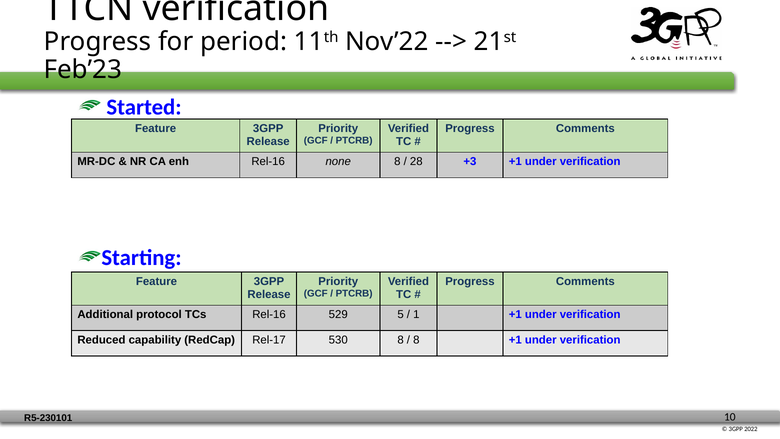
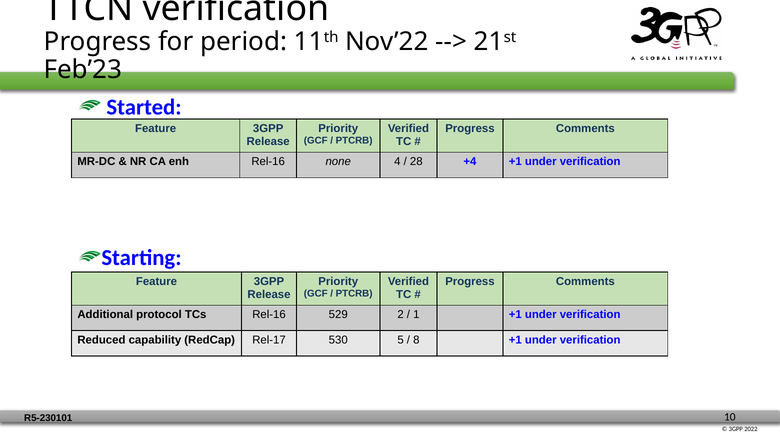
none 8: 8 -> 4
+3: +3 -> +4
5: 5 -> 2
530 8: 8 -> 5
